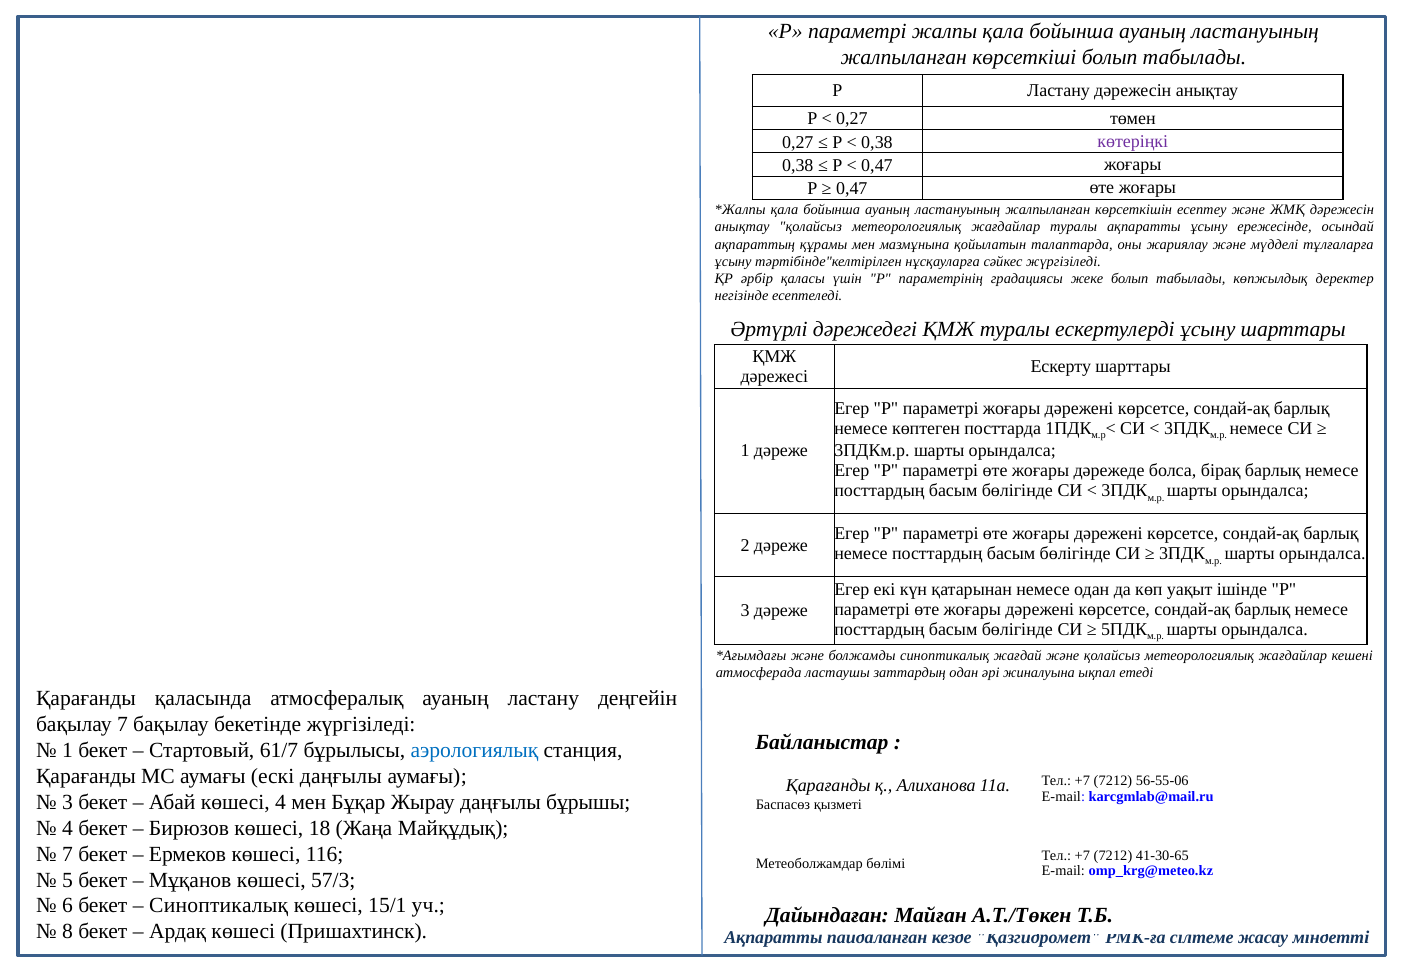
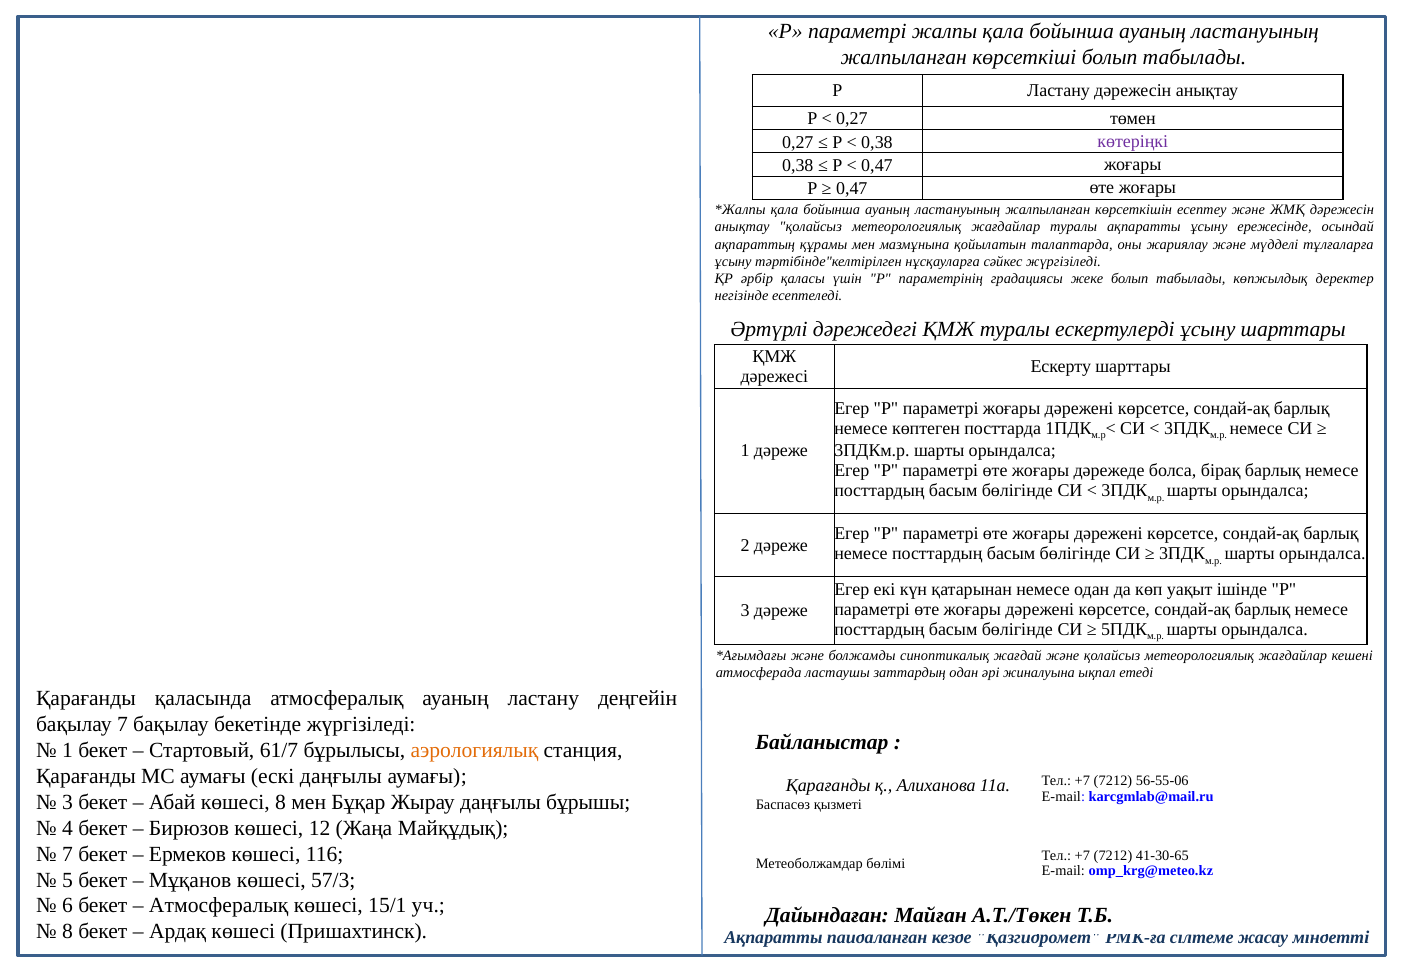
аэрологиялық colour: blue -> orange
көшесі 4: 4 -> 8
18: 18 -> 12
Синоптикалық at (219, 906): Синоптикалық -> Атмосфералық
